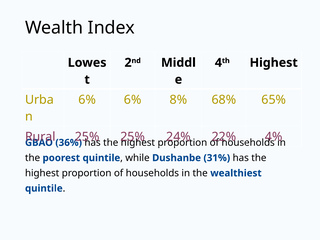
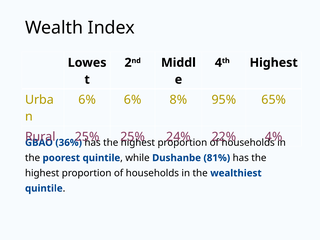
68%: 68% -> 95%
31%: 31% -> 81%
